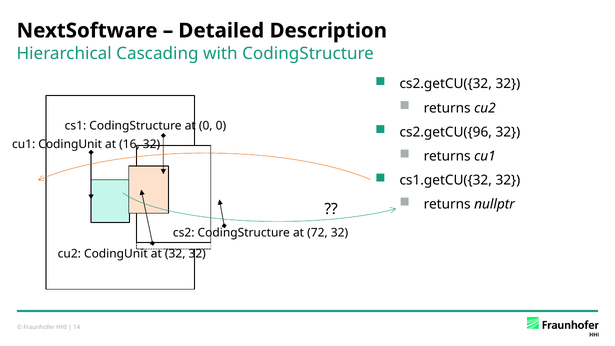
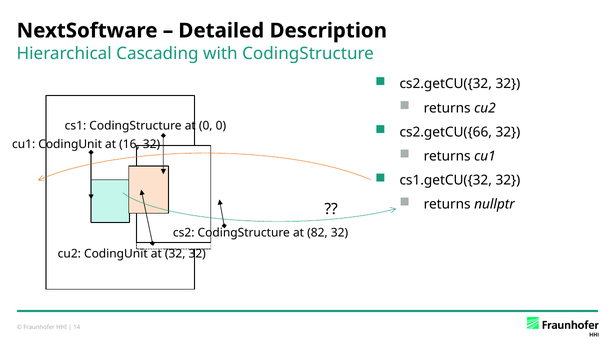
cs2.getCU({96: cs2.getCU({96 -> cs2.getCU({66
72: 72 -> 82
